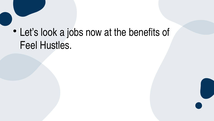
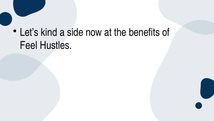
look: look -> kind
jobs: jobs -> side
